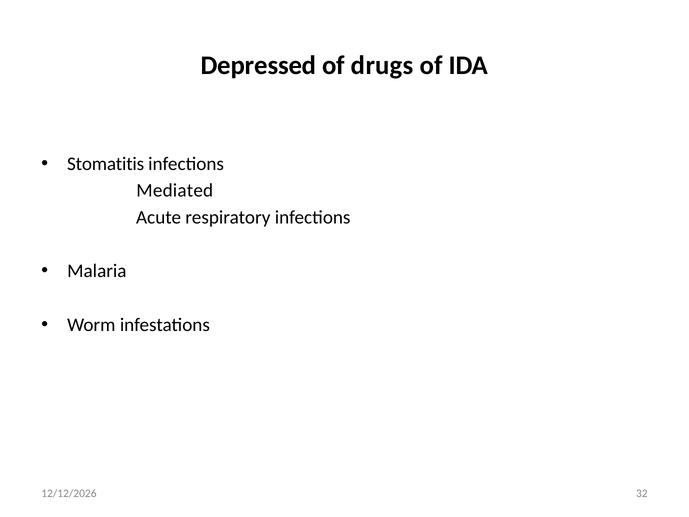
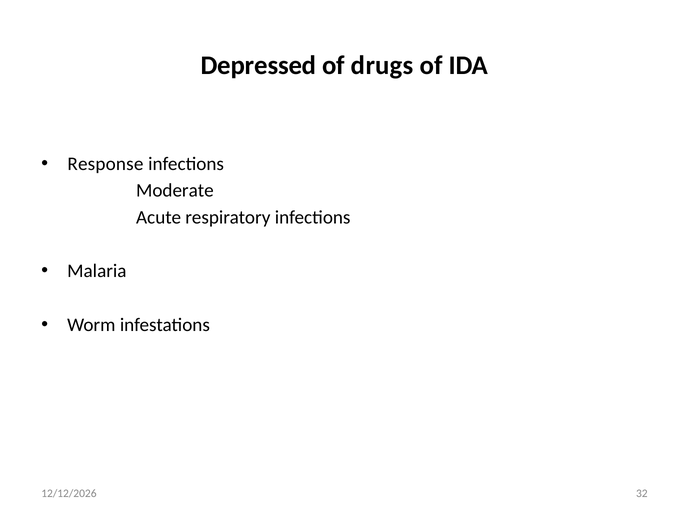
Stomatitis: Stomatitis -> Response
Mediated: Mediated -> Moderate
